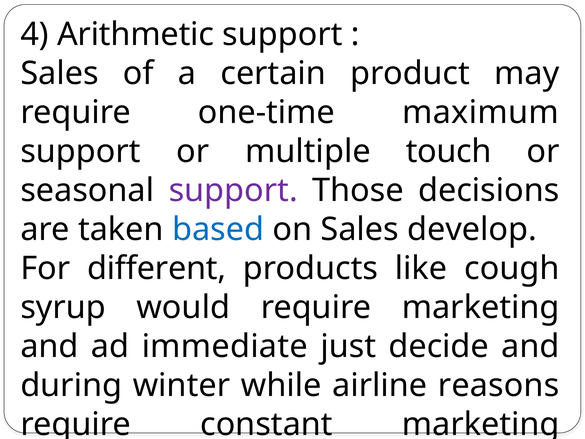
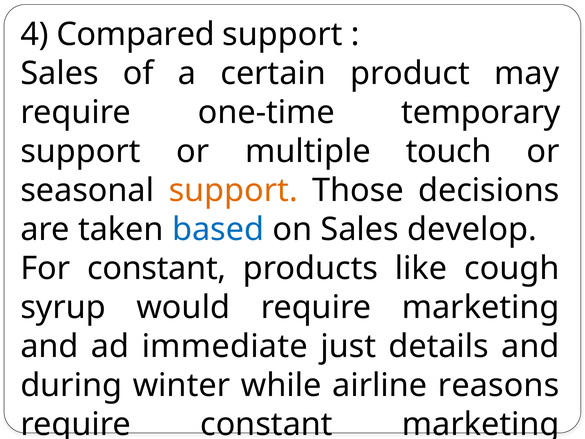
Arithmetic: Arithmetic -> Compared
maximum: maximum -> temporary
support at (233, 190) colour: purple -> orange
For different: different -> constant
decide: decide -> details
